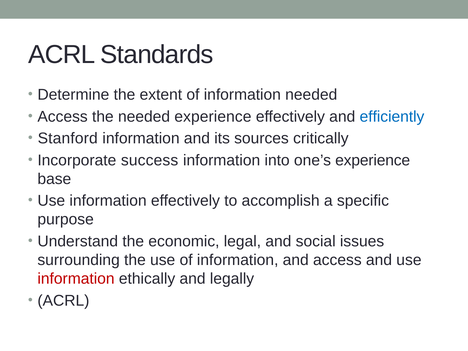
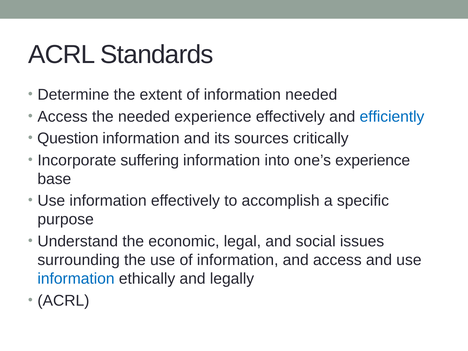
Stanford: Stanford -> Question
success: success -> suffering
information at (76, 279) colour: red -> blue
